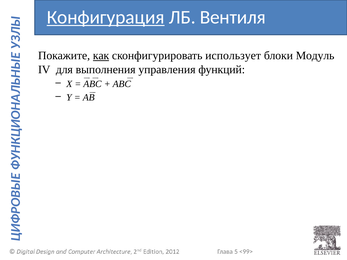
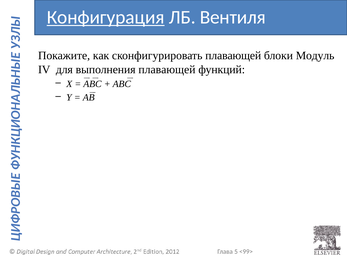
как underline: present -> none
сконфигурировать использует: использует -> плавающей
выполнения управления: управления -> плавающей
